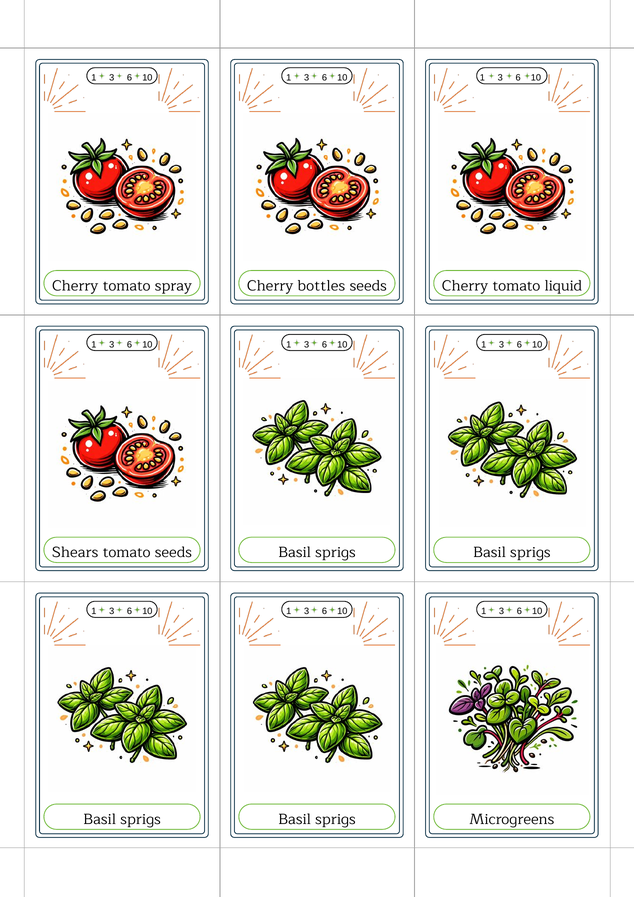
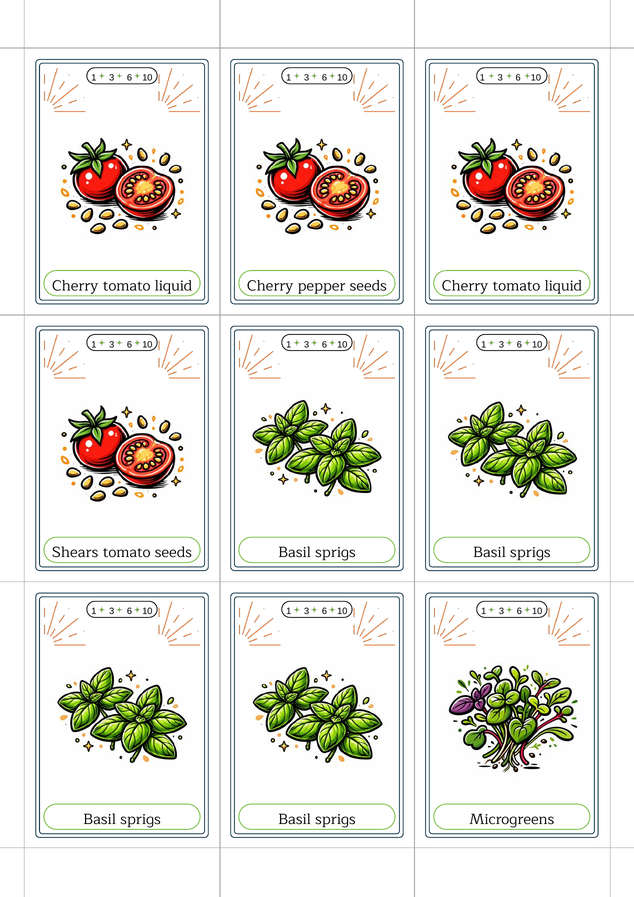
spray at (173, 286): spray -> liquid
bottles: bottles -> pepper
